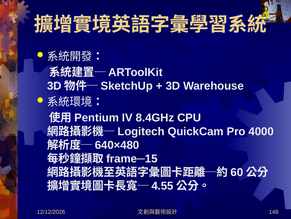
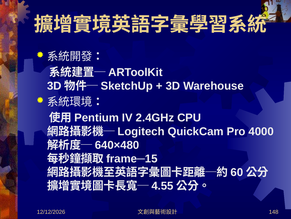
8.4GHz: 8.4GHz -> 2.4GHz
